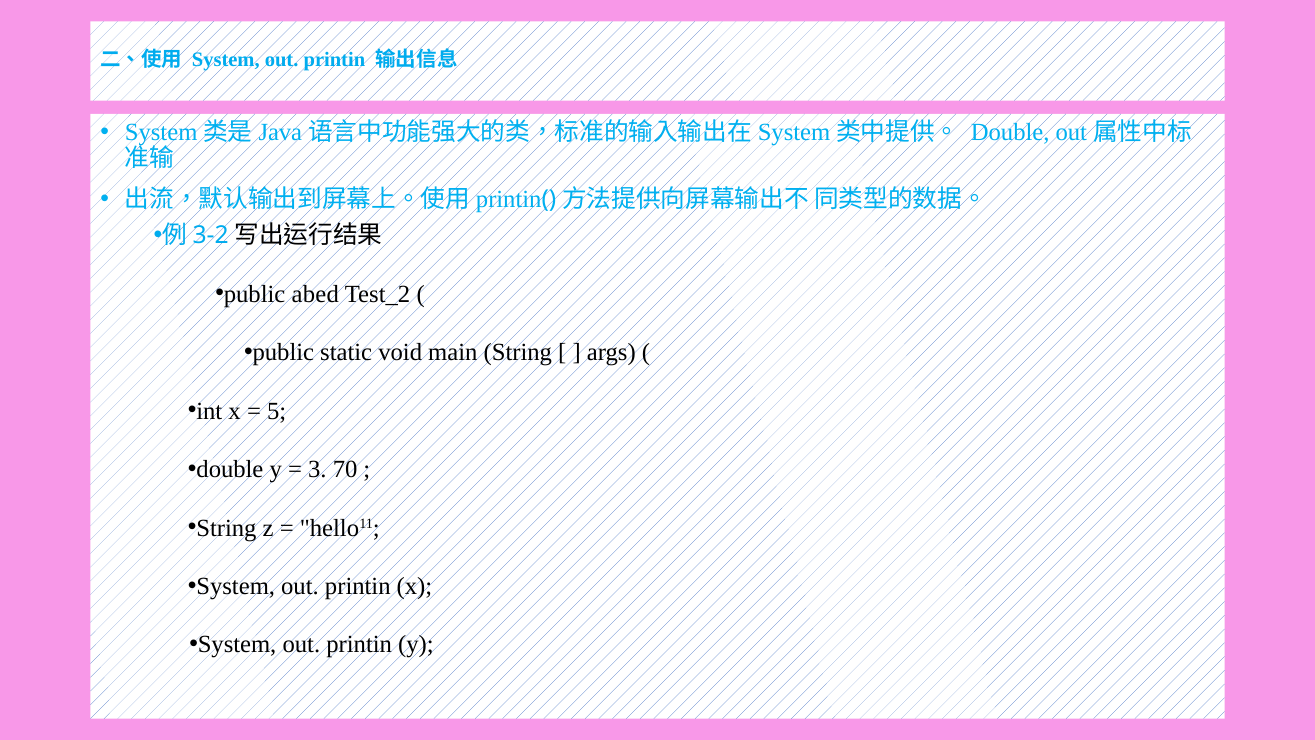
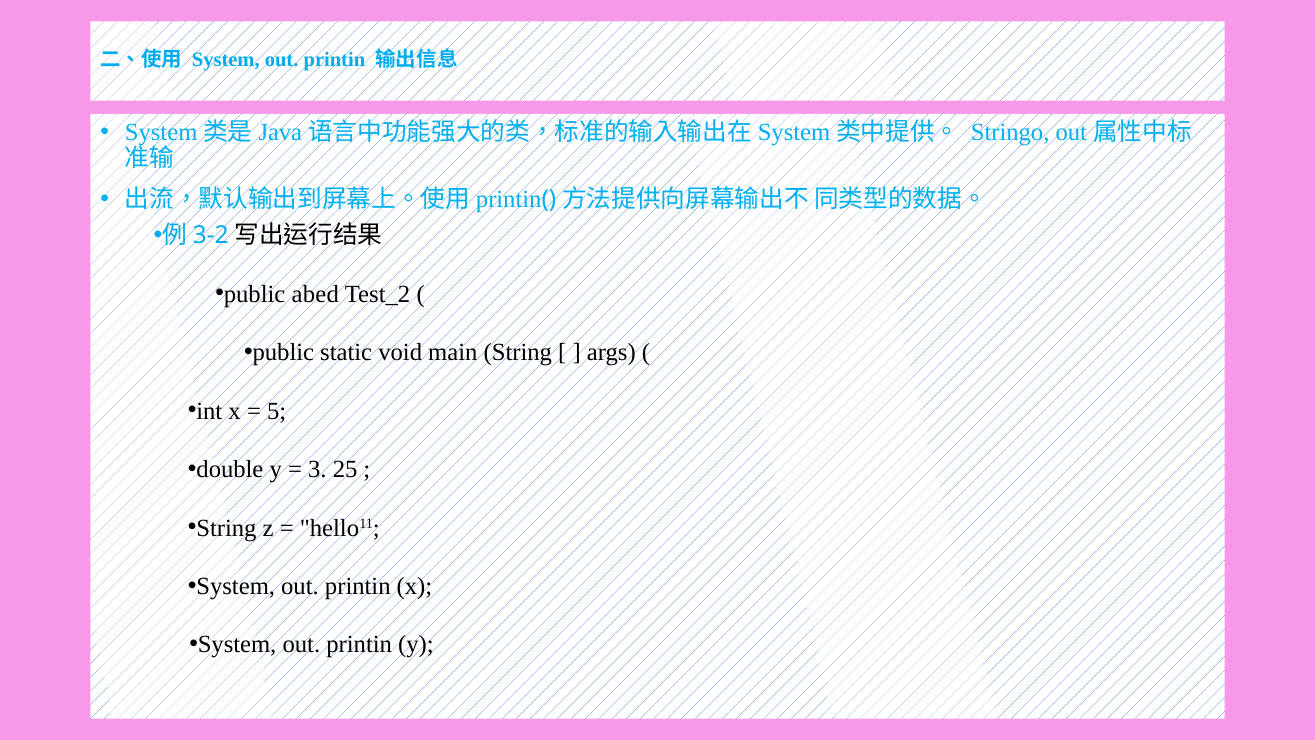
Double at (1010, 132): Double -> Stringo
70: 70 -> 25
